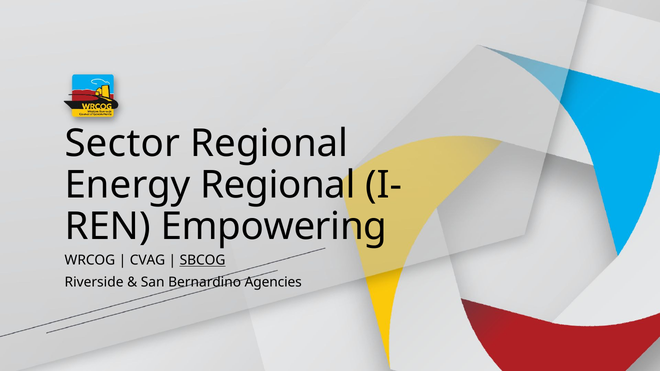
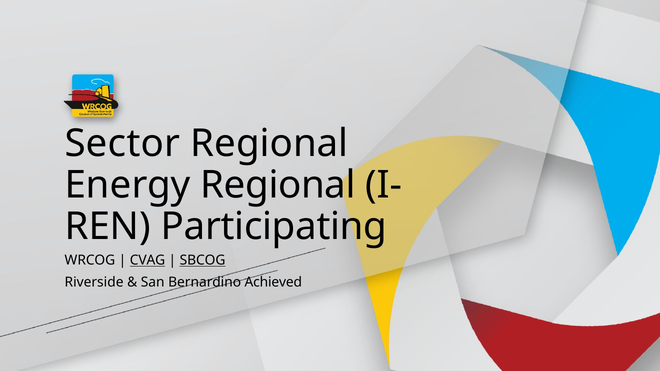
Empowering: Empowering -> Participating
CVAG underline: none -> present
Agencies: Agencies -> Achieved
